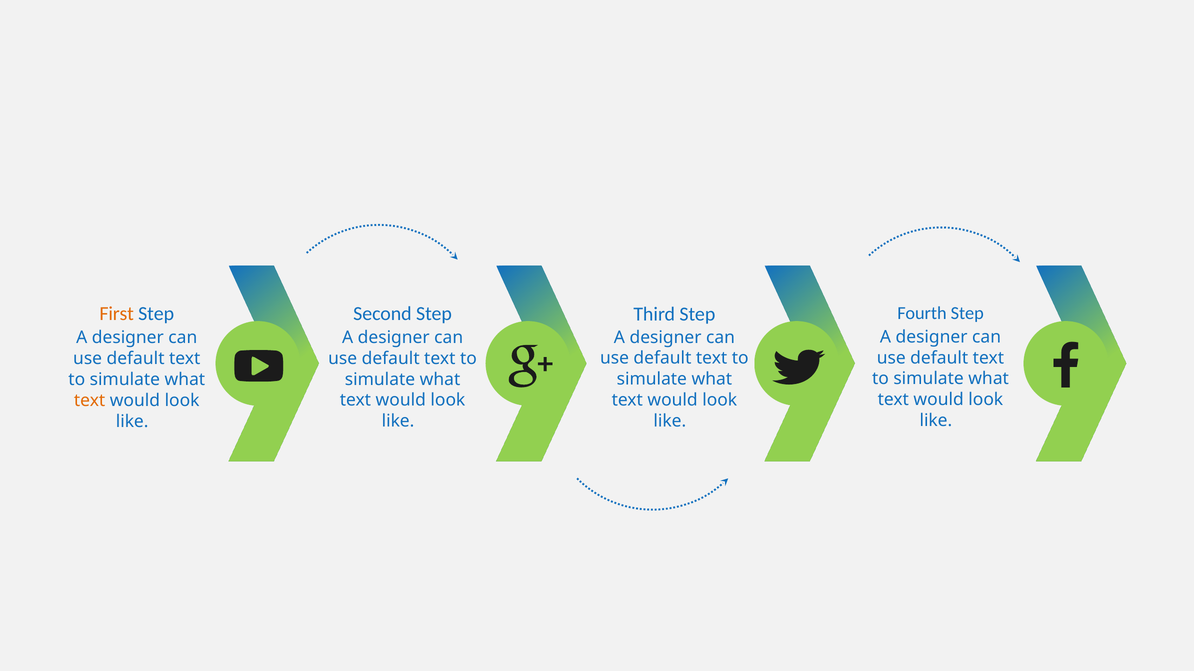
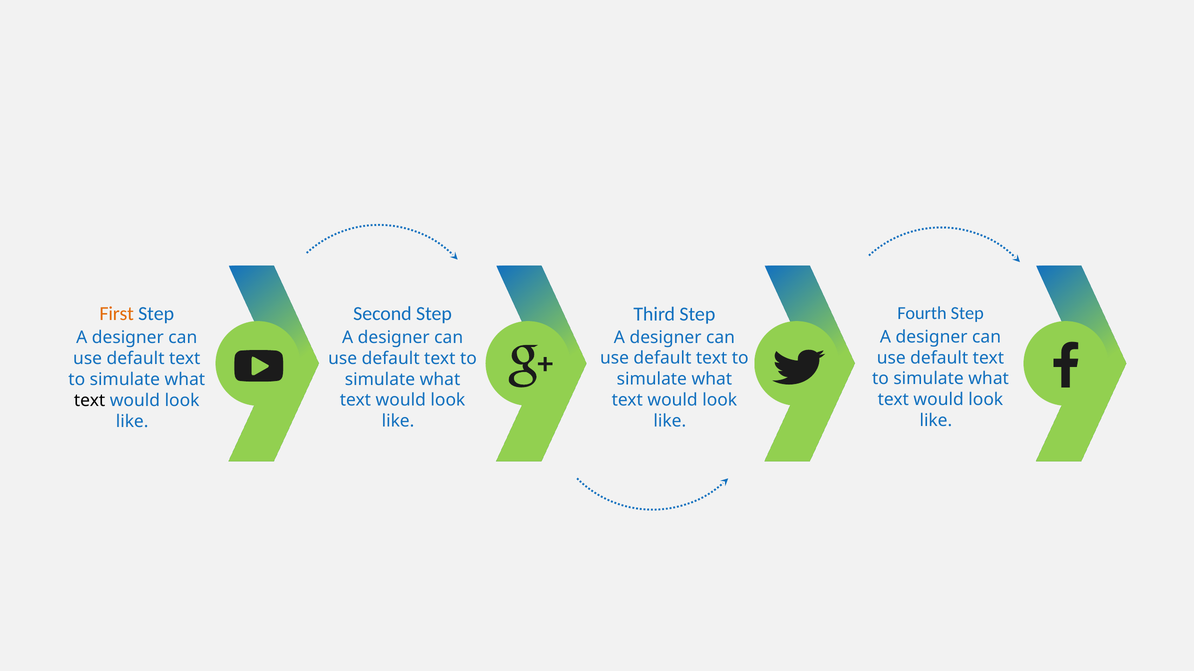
text at (90, 401) colour: orange -> black
